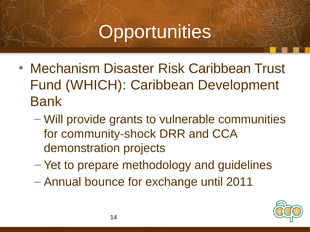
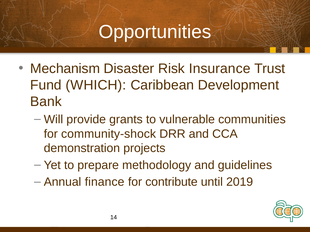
Risk Caribbean: Caribbean -> Insurance
bounce: bounce -> finance
exchange: exchange -> contribute
2011: 2011 -> 2019
